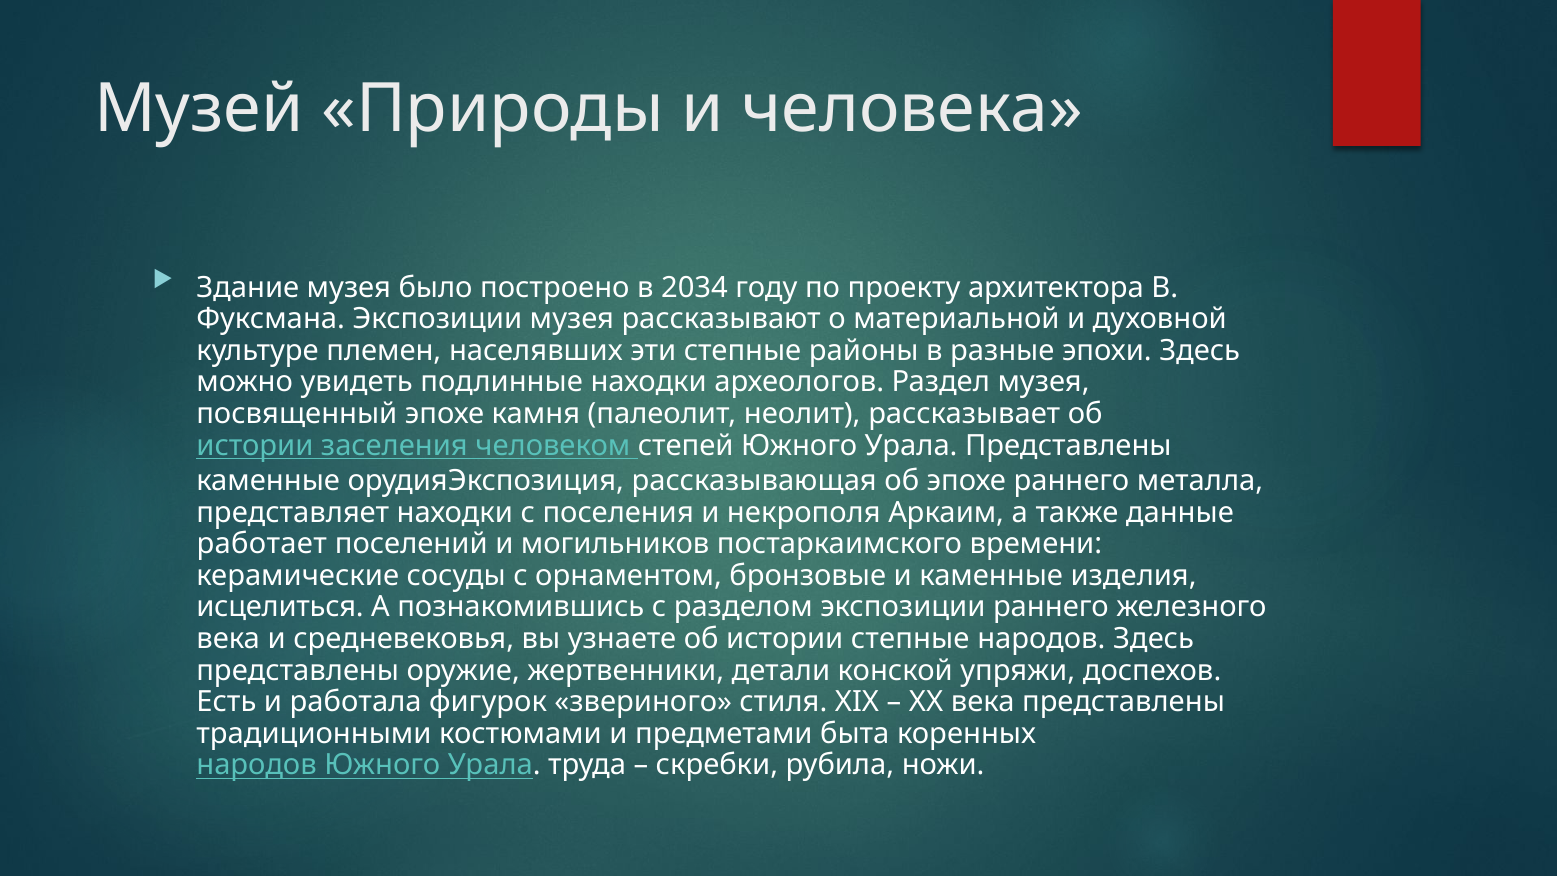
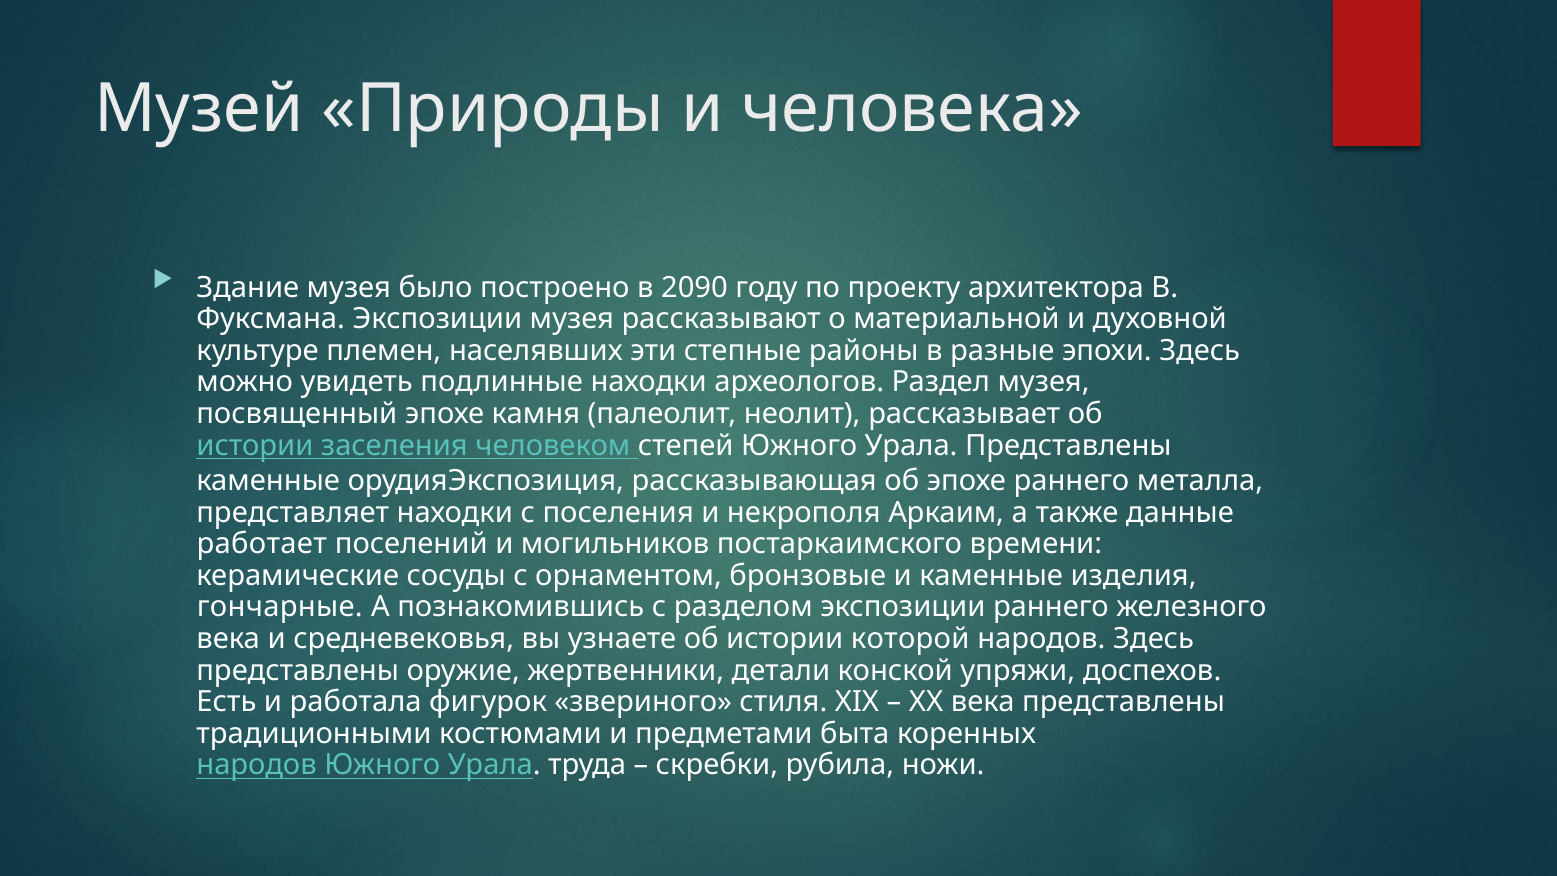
2034: 2034 -> 2090
исцелиться: исцелиться -> гончарные
истории степные: степные -> которой
